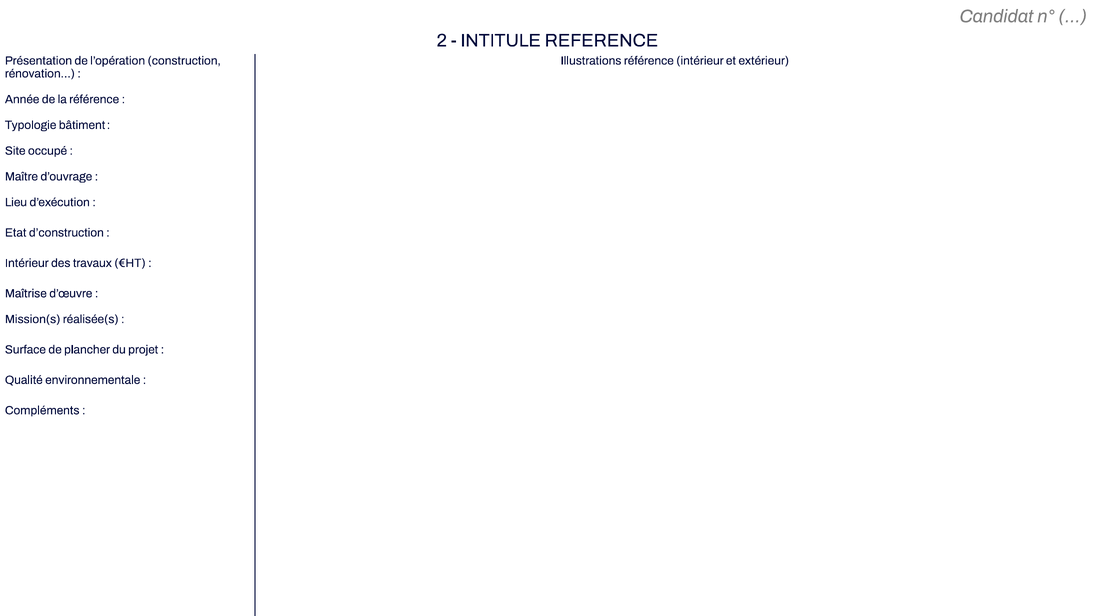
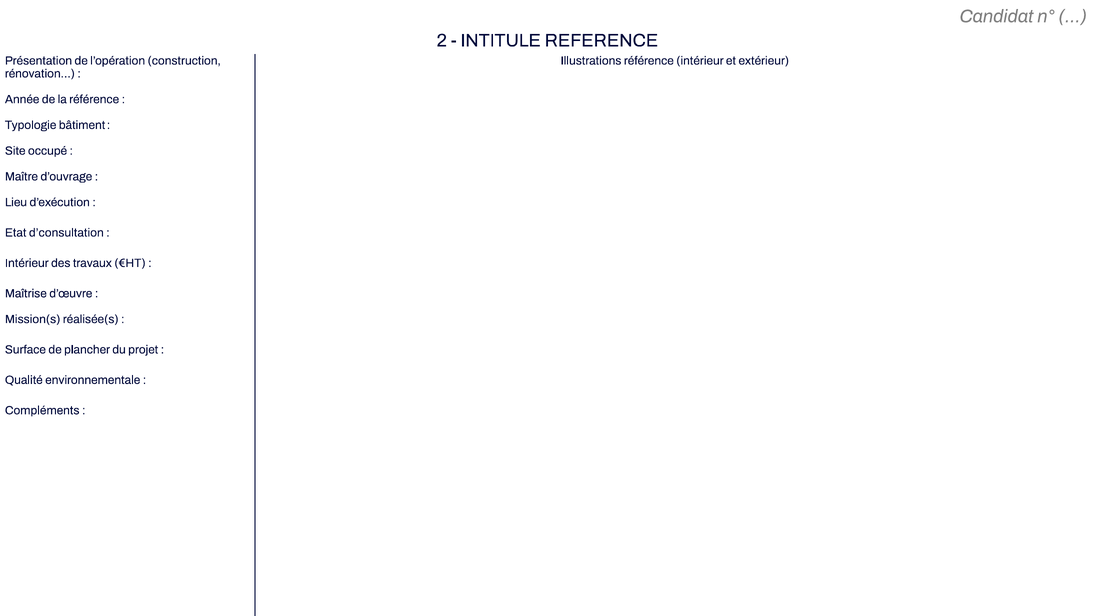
d’construction: d’construction -> d’consultation
